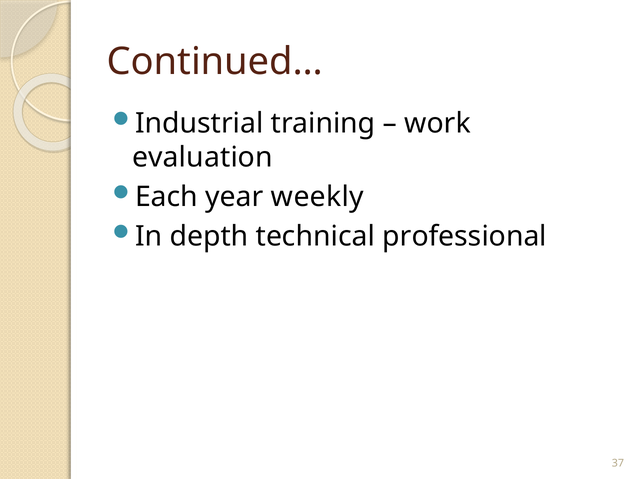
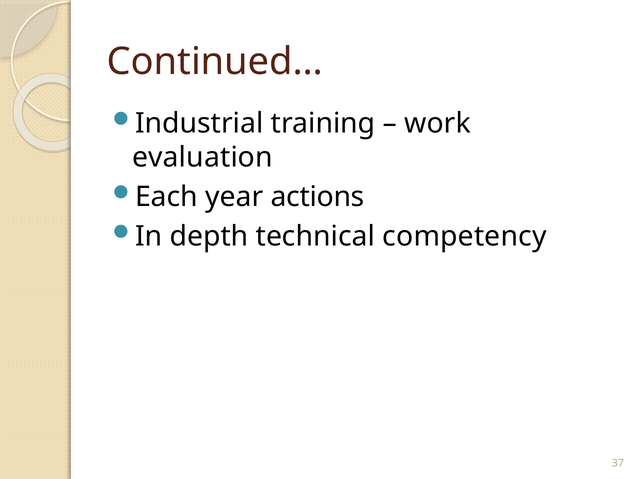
weekly: weekly -> actions
professional: professional -> competency
